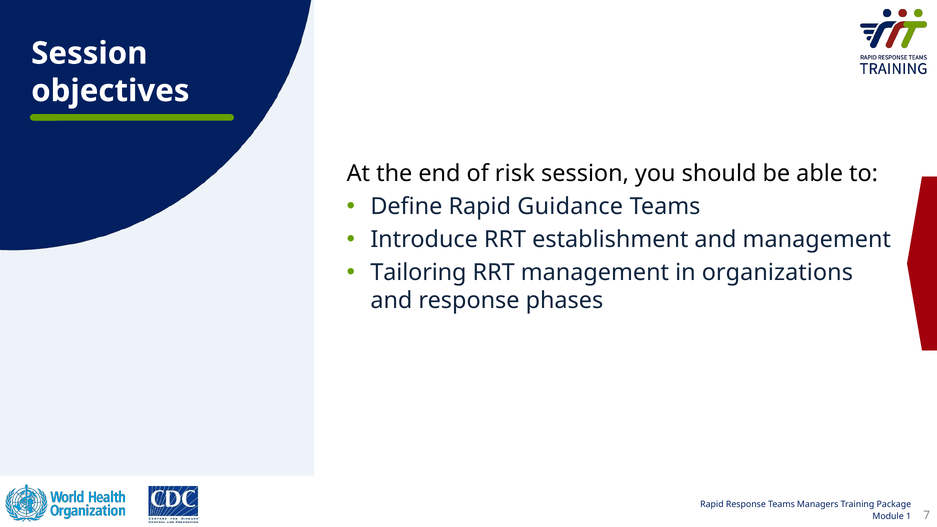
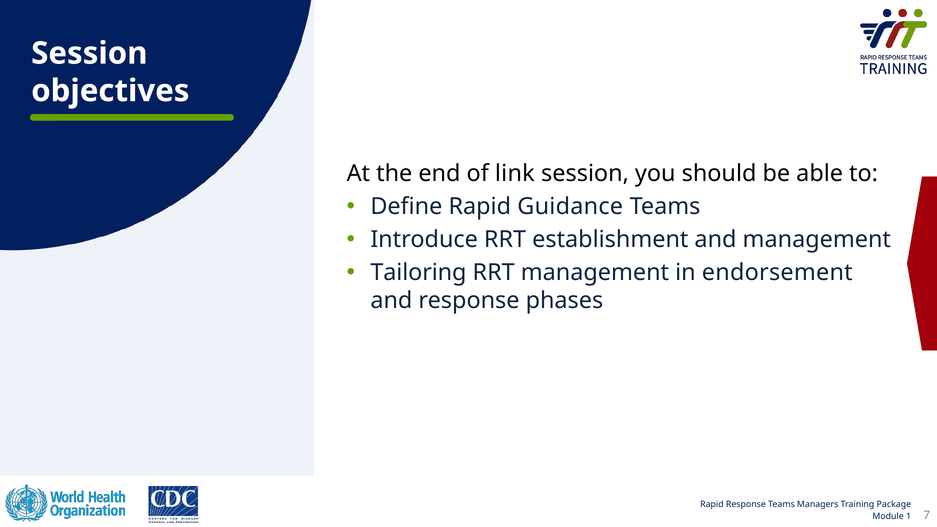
risk: risk -> link
organizations: organizations -> endorsement
